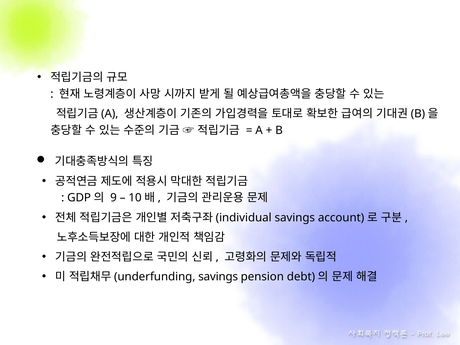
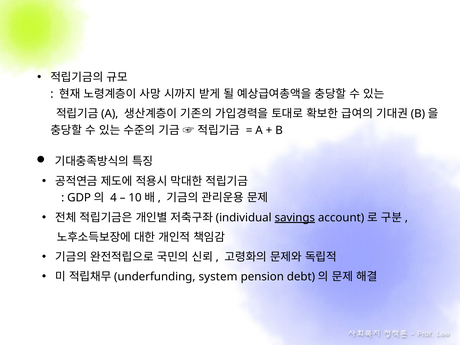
9: 9 -> 4
savings at (295, 218) underline: none -> present
savings at (218, 277): savings -> system
